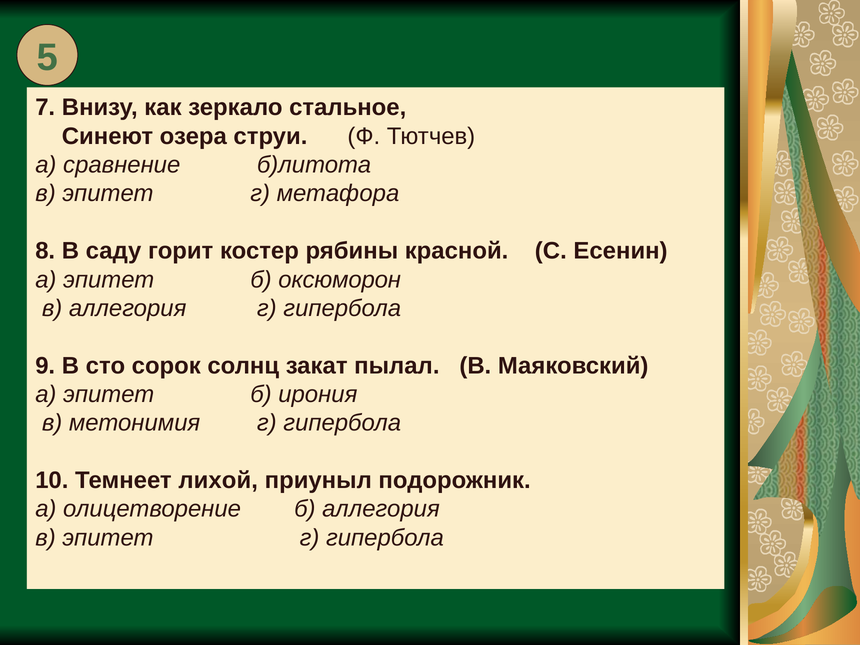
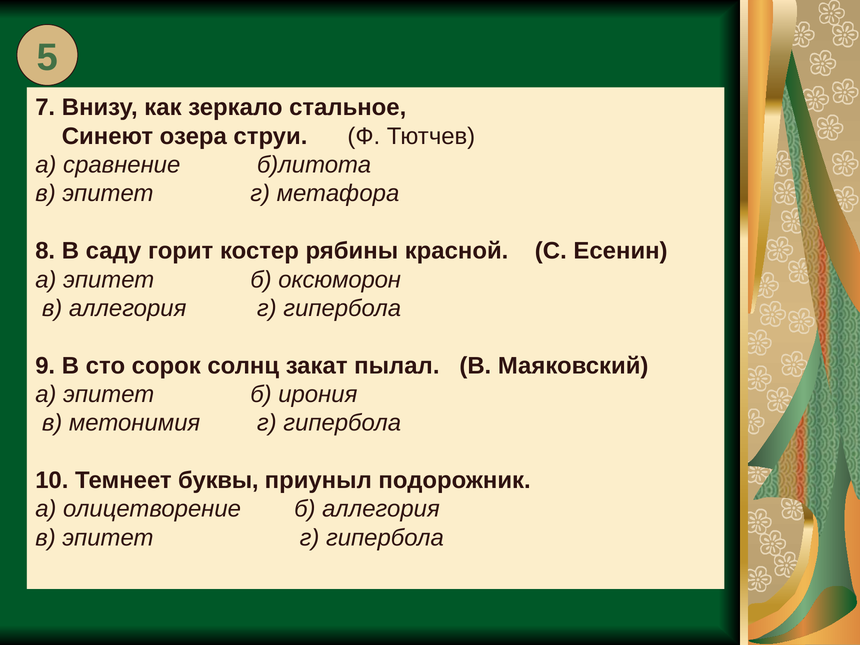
лихой: лихой -> буквы
